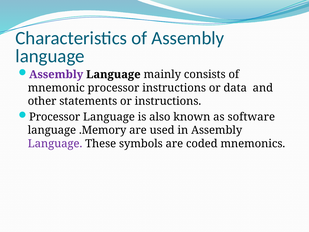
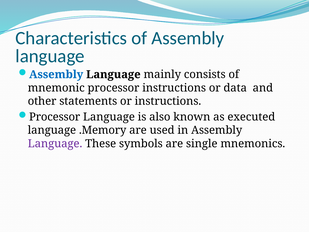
Assembly at (56, 74) colour: purple -> blue
software: software -> executed
coded: coded -> single
